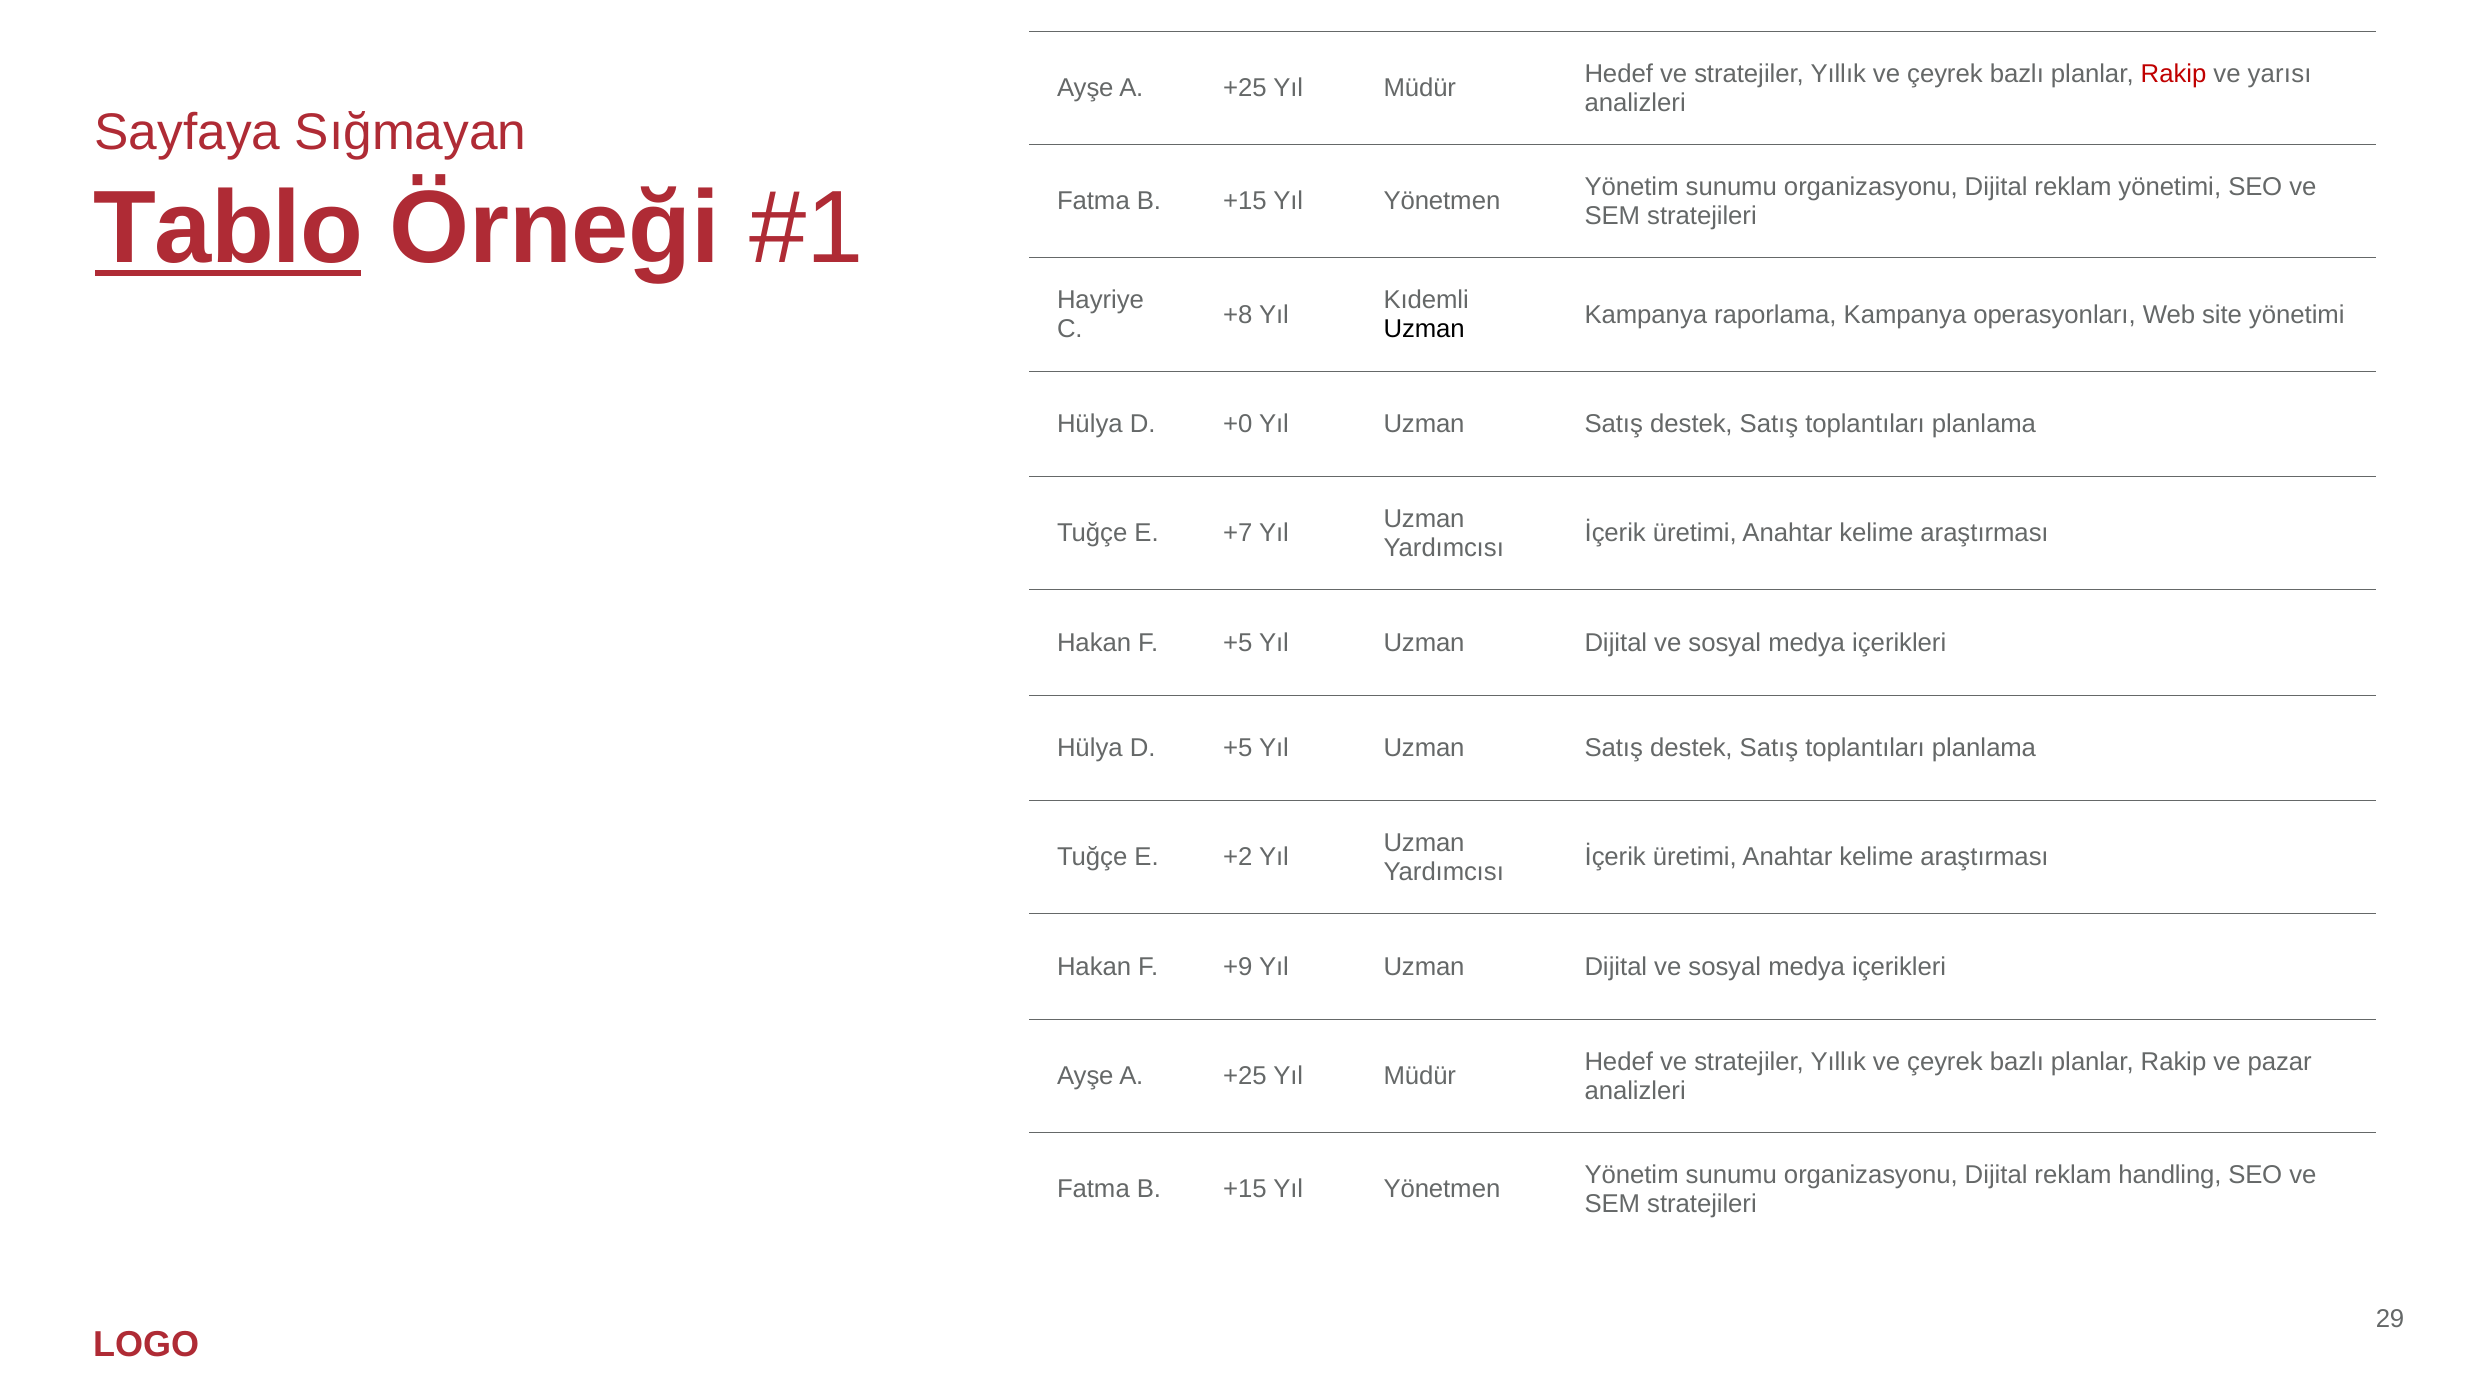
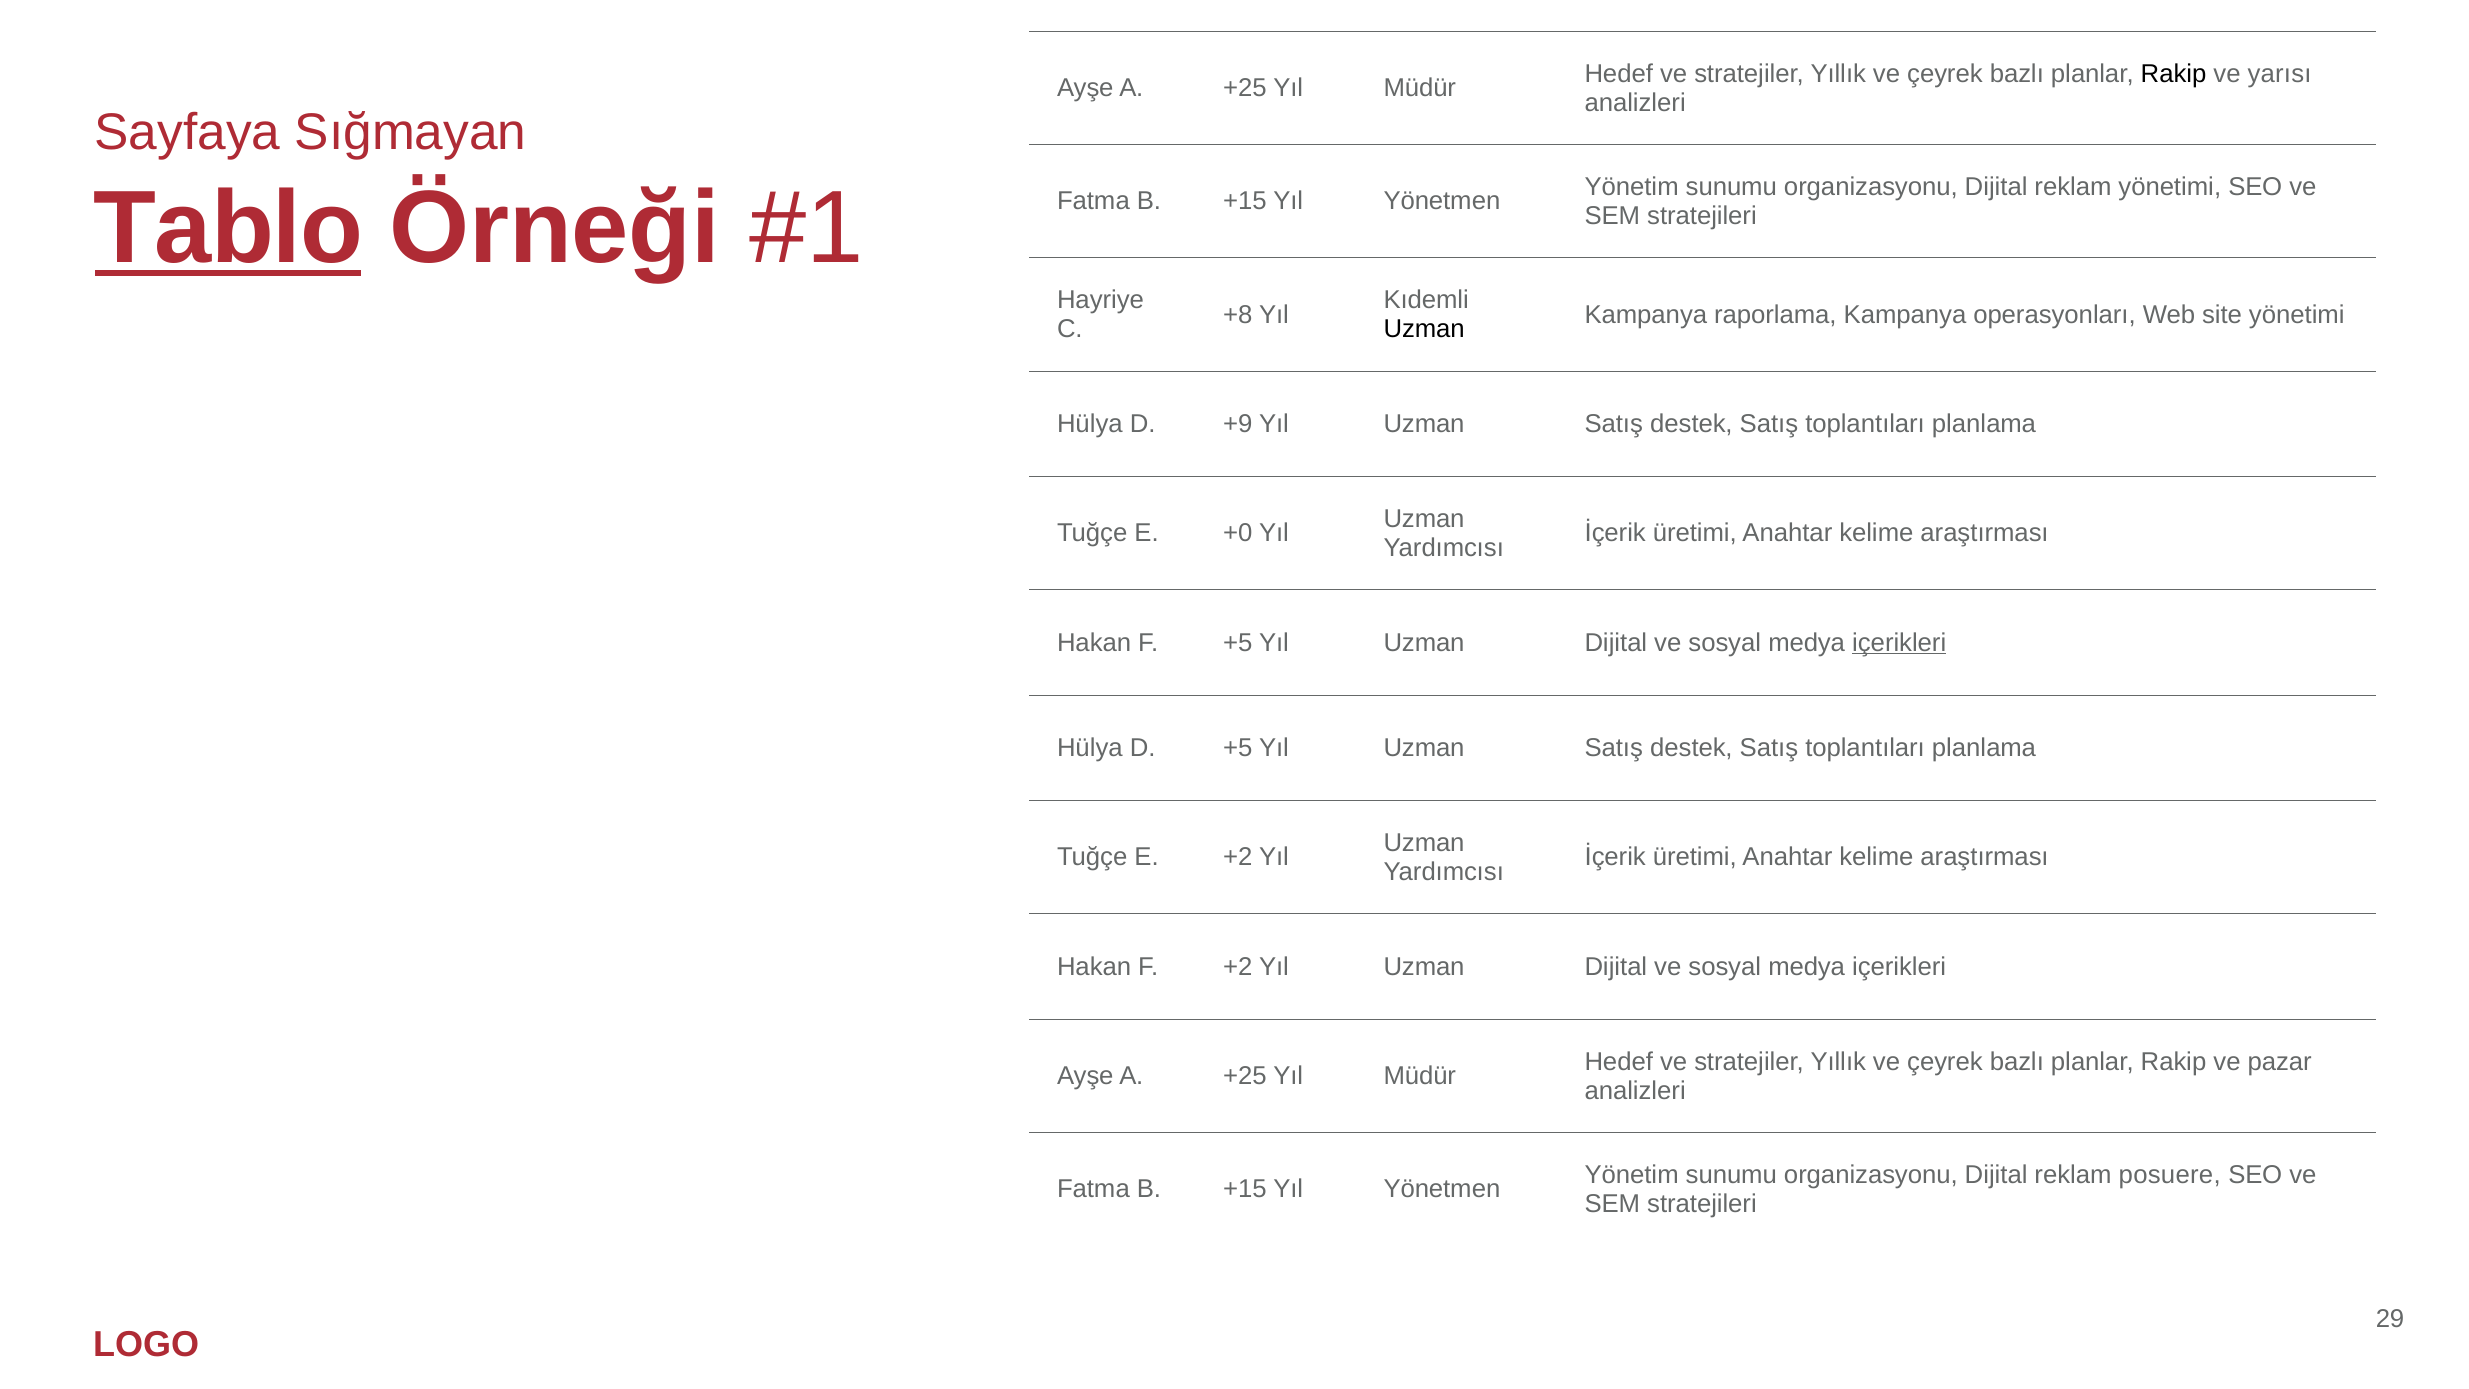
Rakip at (2174, 74) colour: red -> black
+0: +0 -> +9
+7: +7 -> +0
içerikleri at (1899, 643) underline: none -> present
F +9: +9 -> +2
handling: handling -> posuere
